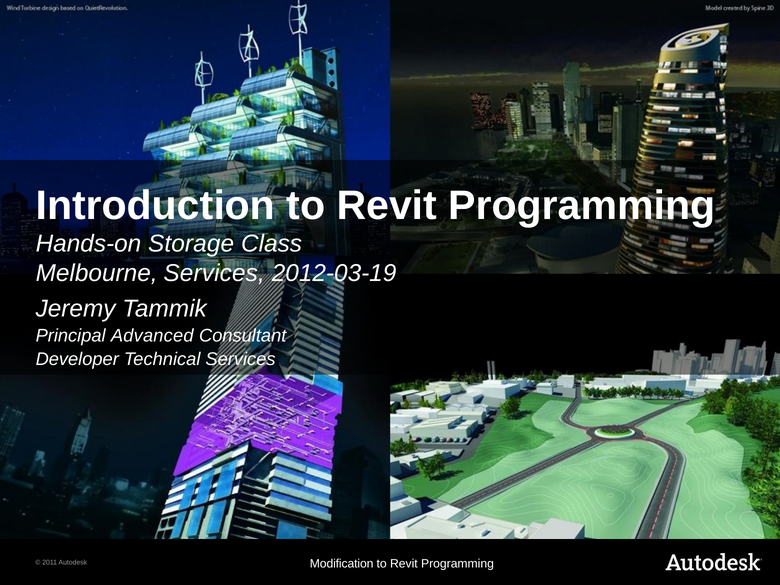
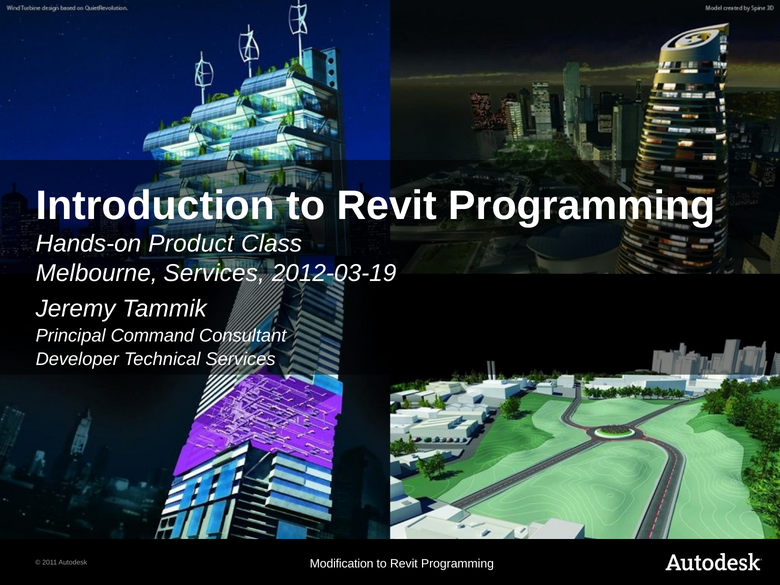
Storage: Storage -> Product
Advanced: Advanced -> Command
